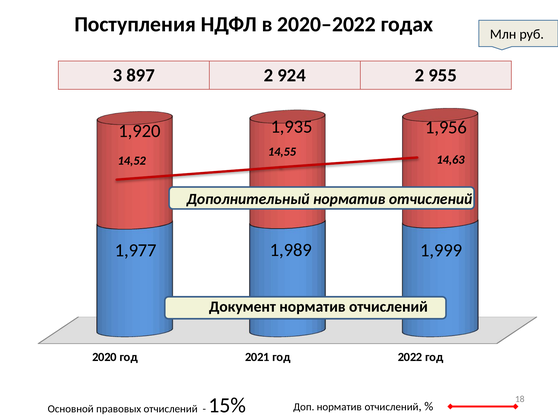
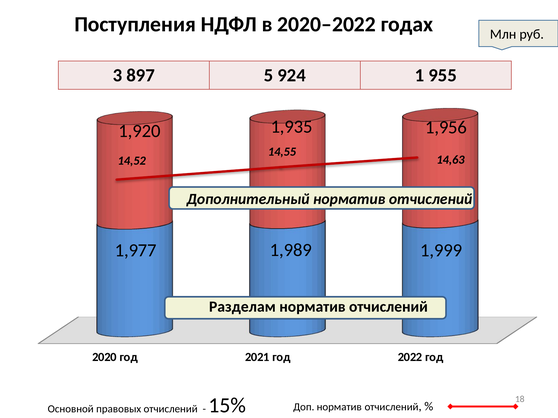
897 2: 2 -> 5
924 2: 2 -> 1
Документ: Документ -> Разделам
